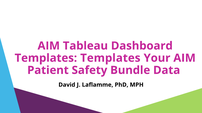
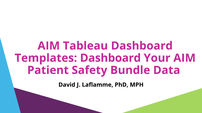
Templates Templates: Templates -> Dashboard
